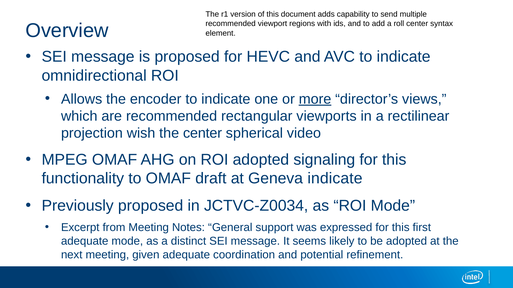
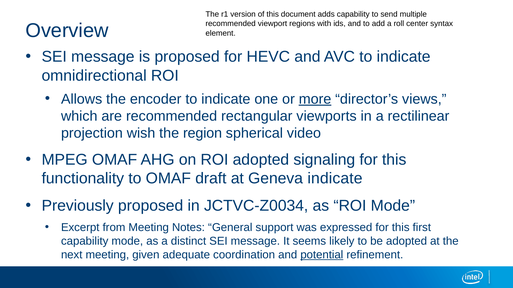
the center: center -> region
adequate at (85, 241): adequate -> capability
potential underline: none -> present
